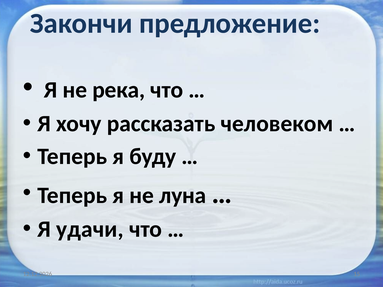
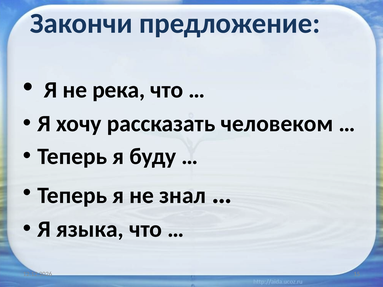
луна: луна -> знал
удачи: удачи -> языка
